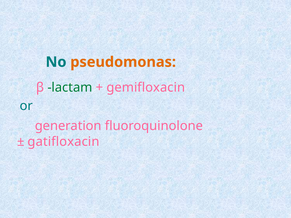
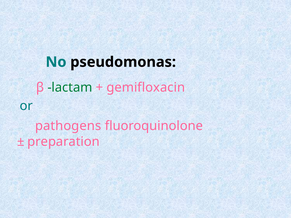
pseudomonas colour: orange -> black
generation: generation -> pathogens
gatifloxacin: gatifloxacin -> preparation
